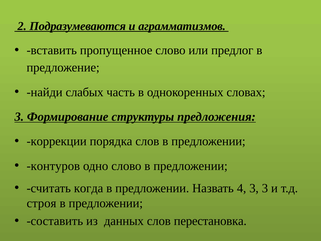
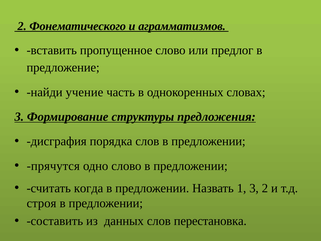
Подразумеваются: Подразумеваются -> Фонематического
слабых: слабых -> учение
коррекции: коррекции -> дисграфия
контуров: контуров -> прячутся
4: 4 -> 1
3 3: 3 -> 2
